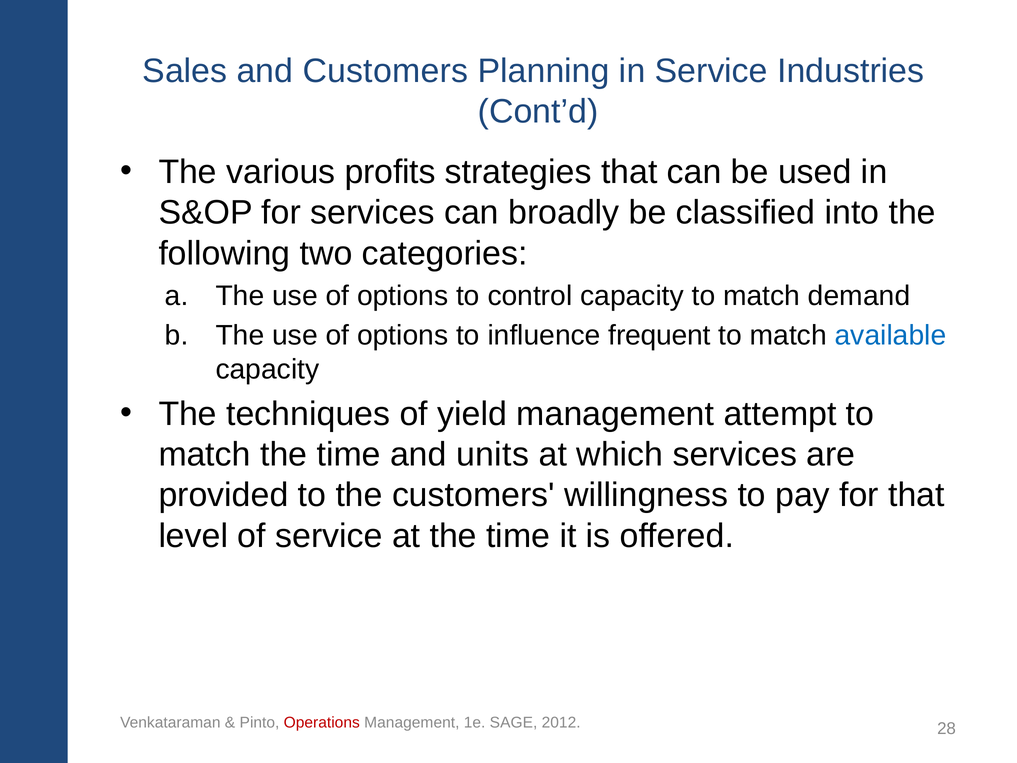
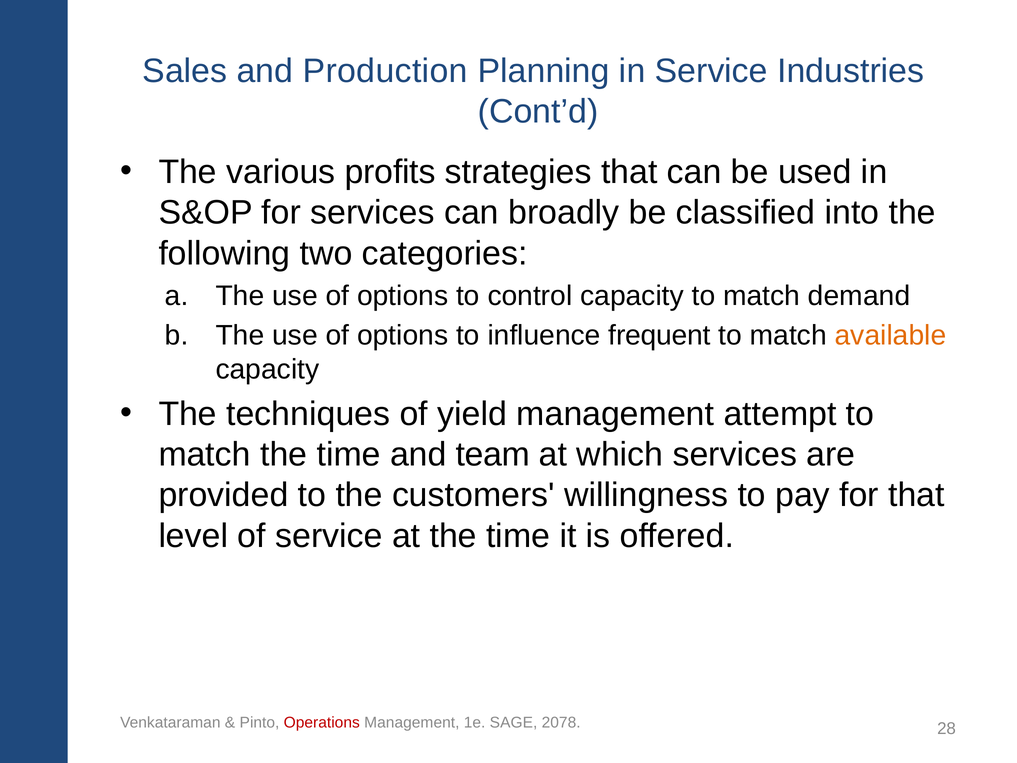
and Customers: Customers -> Production
available colour: blue -> orange
units: units -> team
2012: 2012 -> 2078
